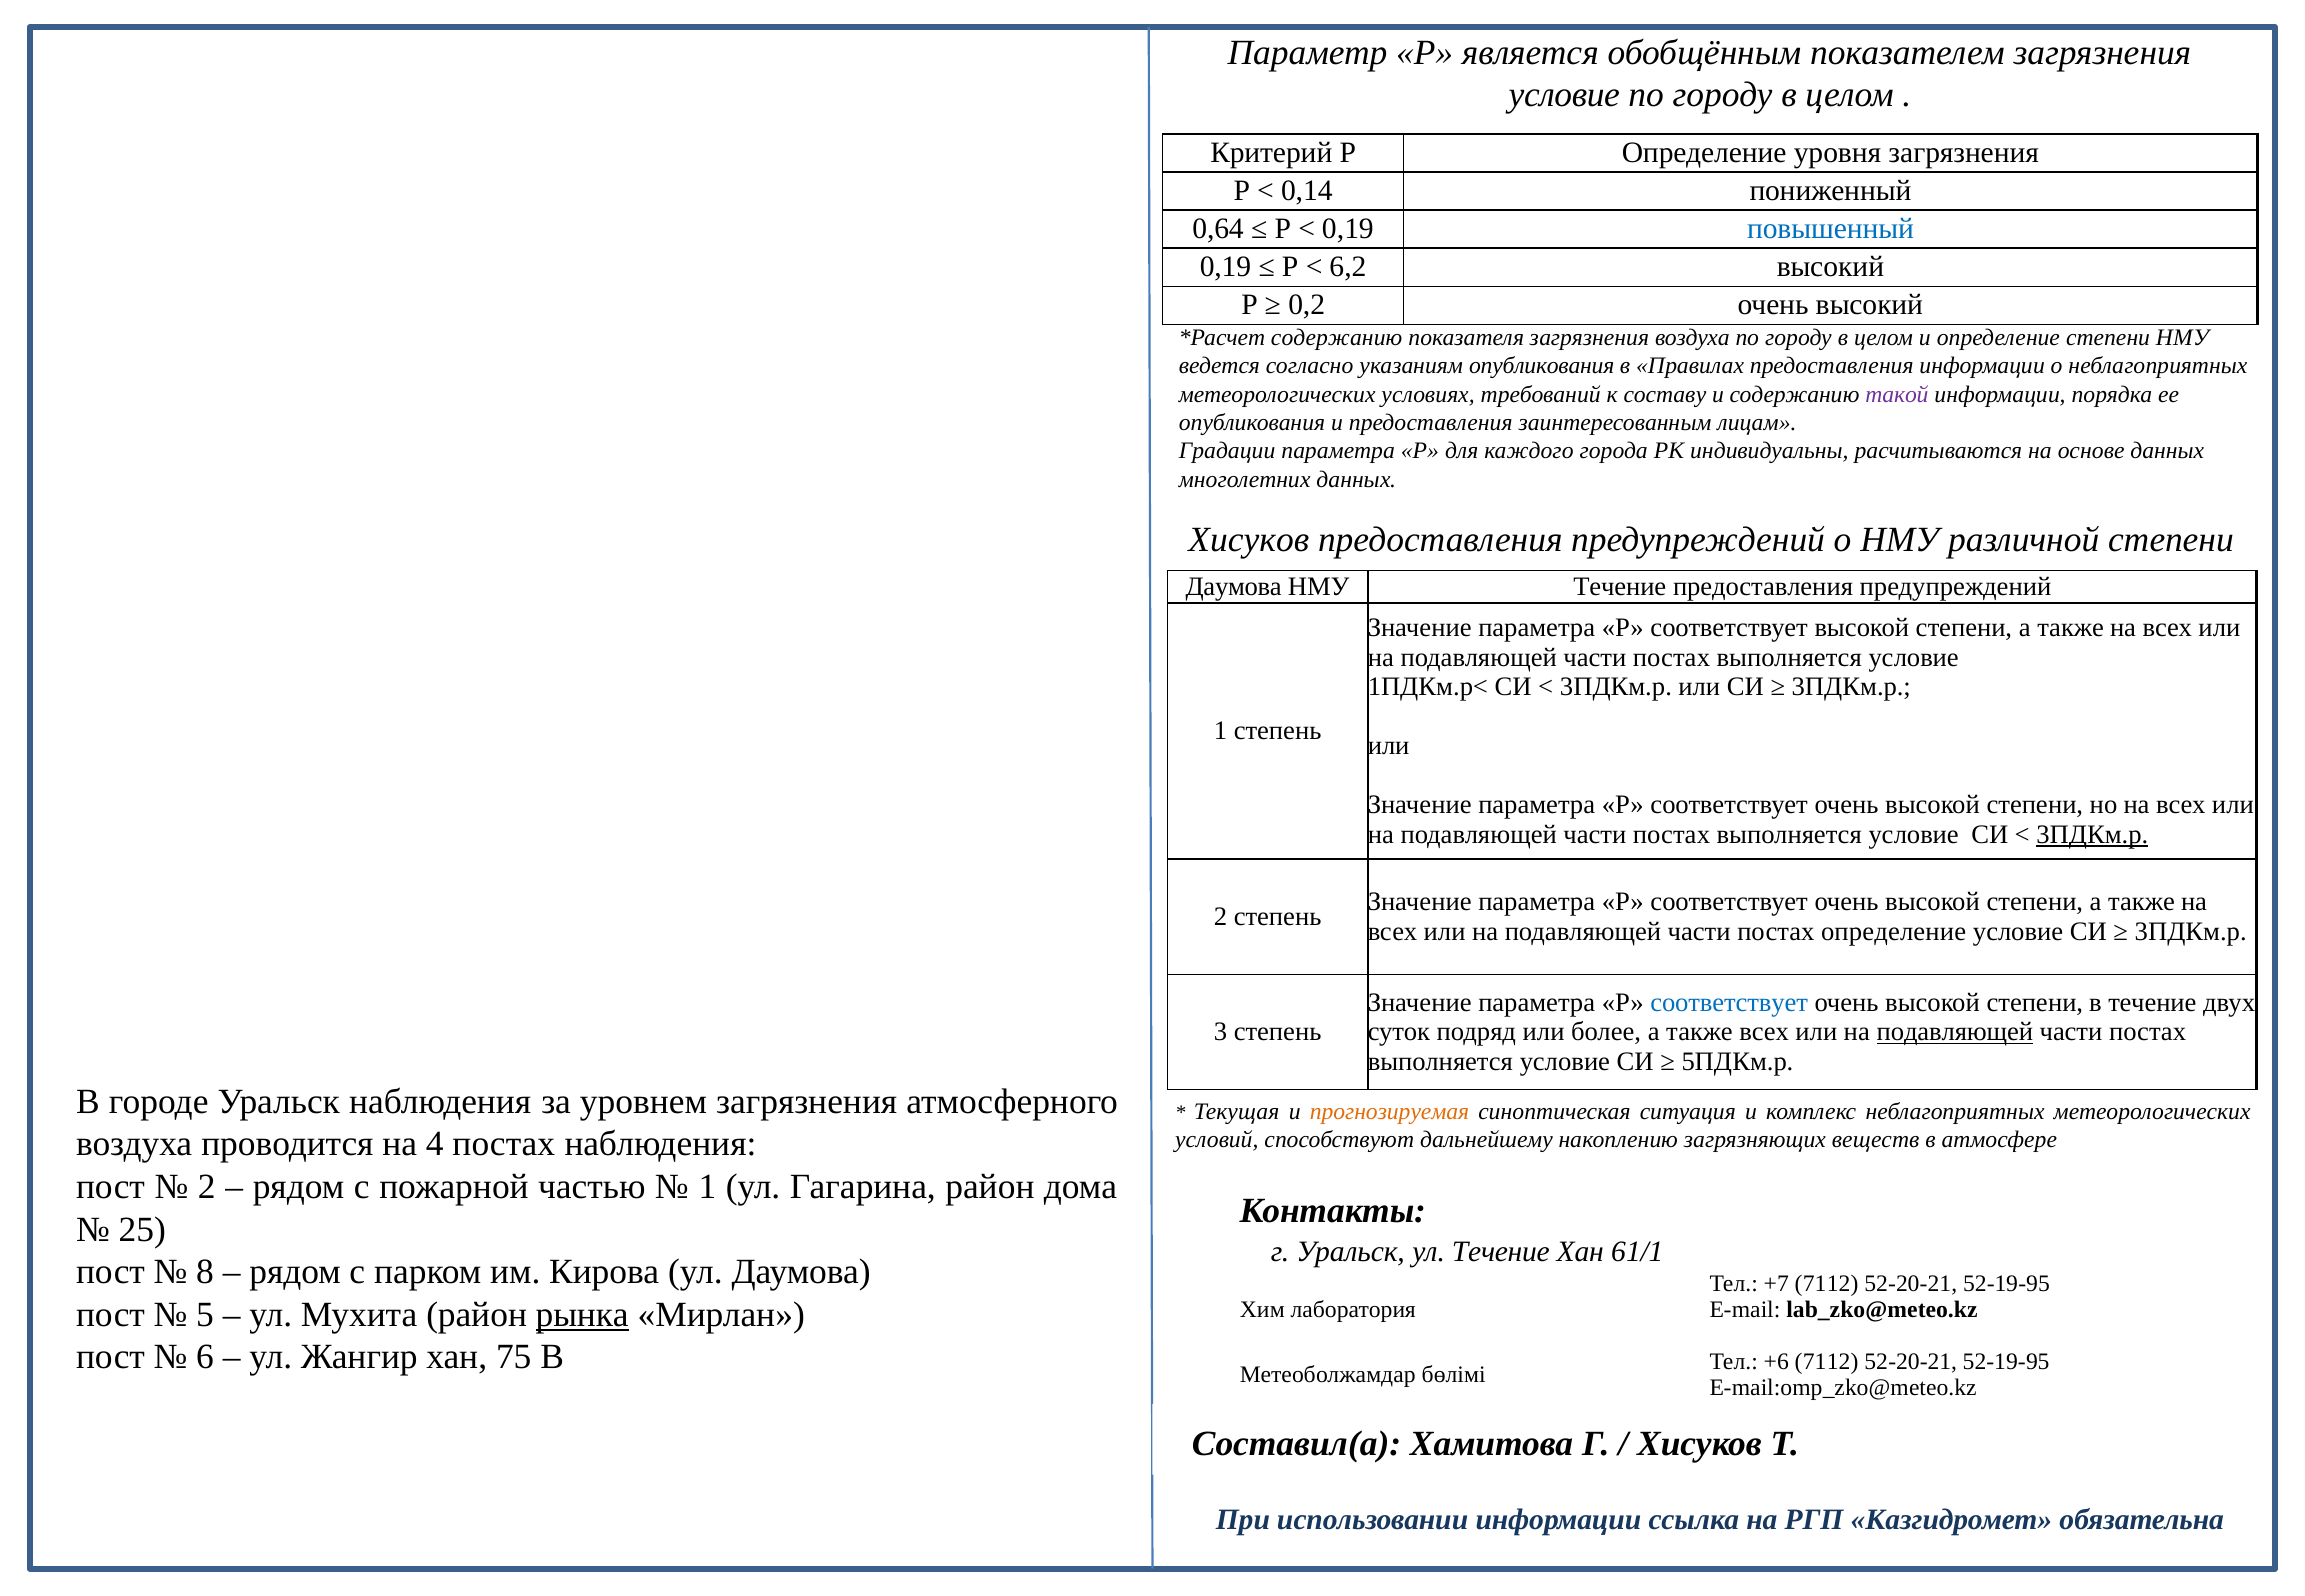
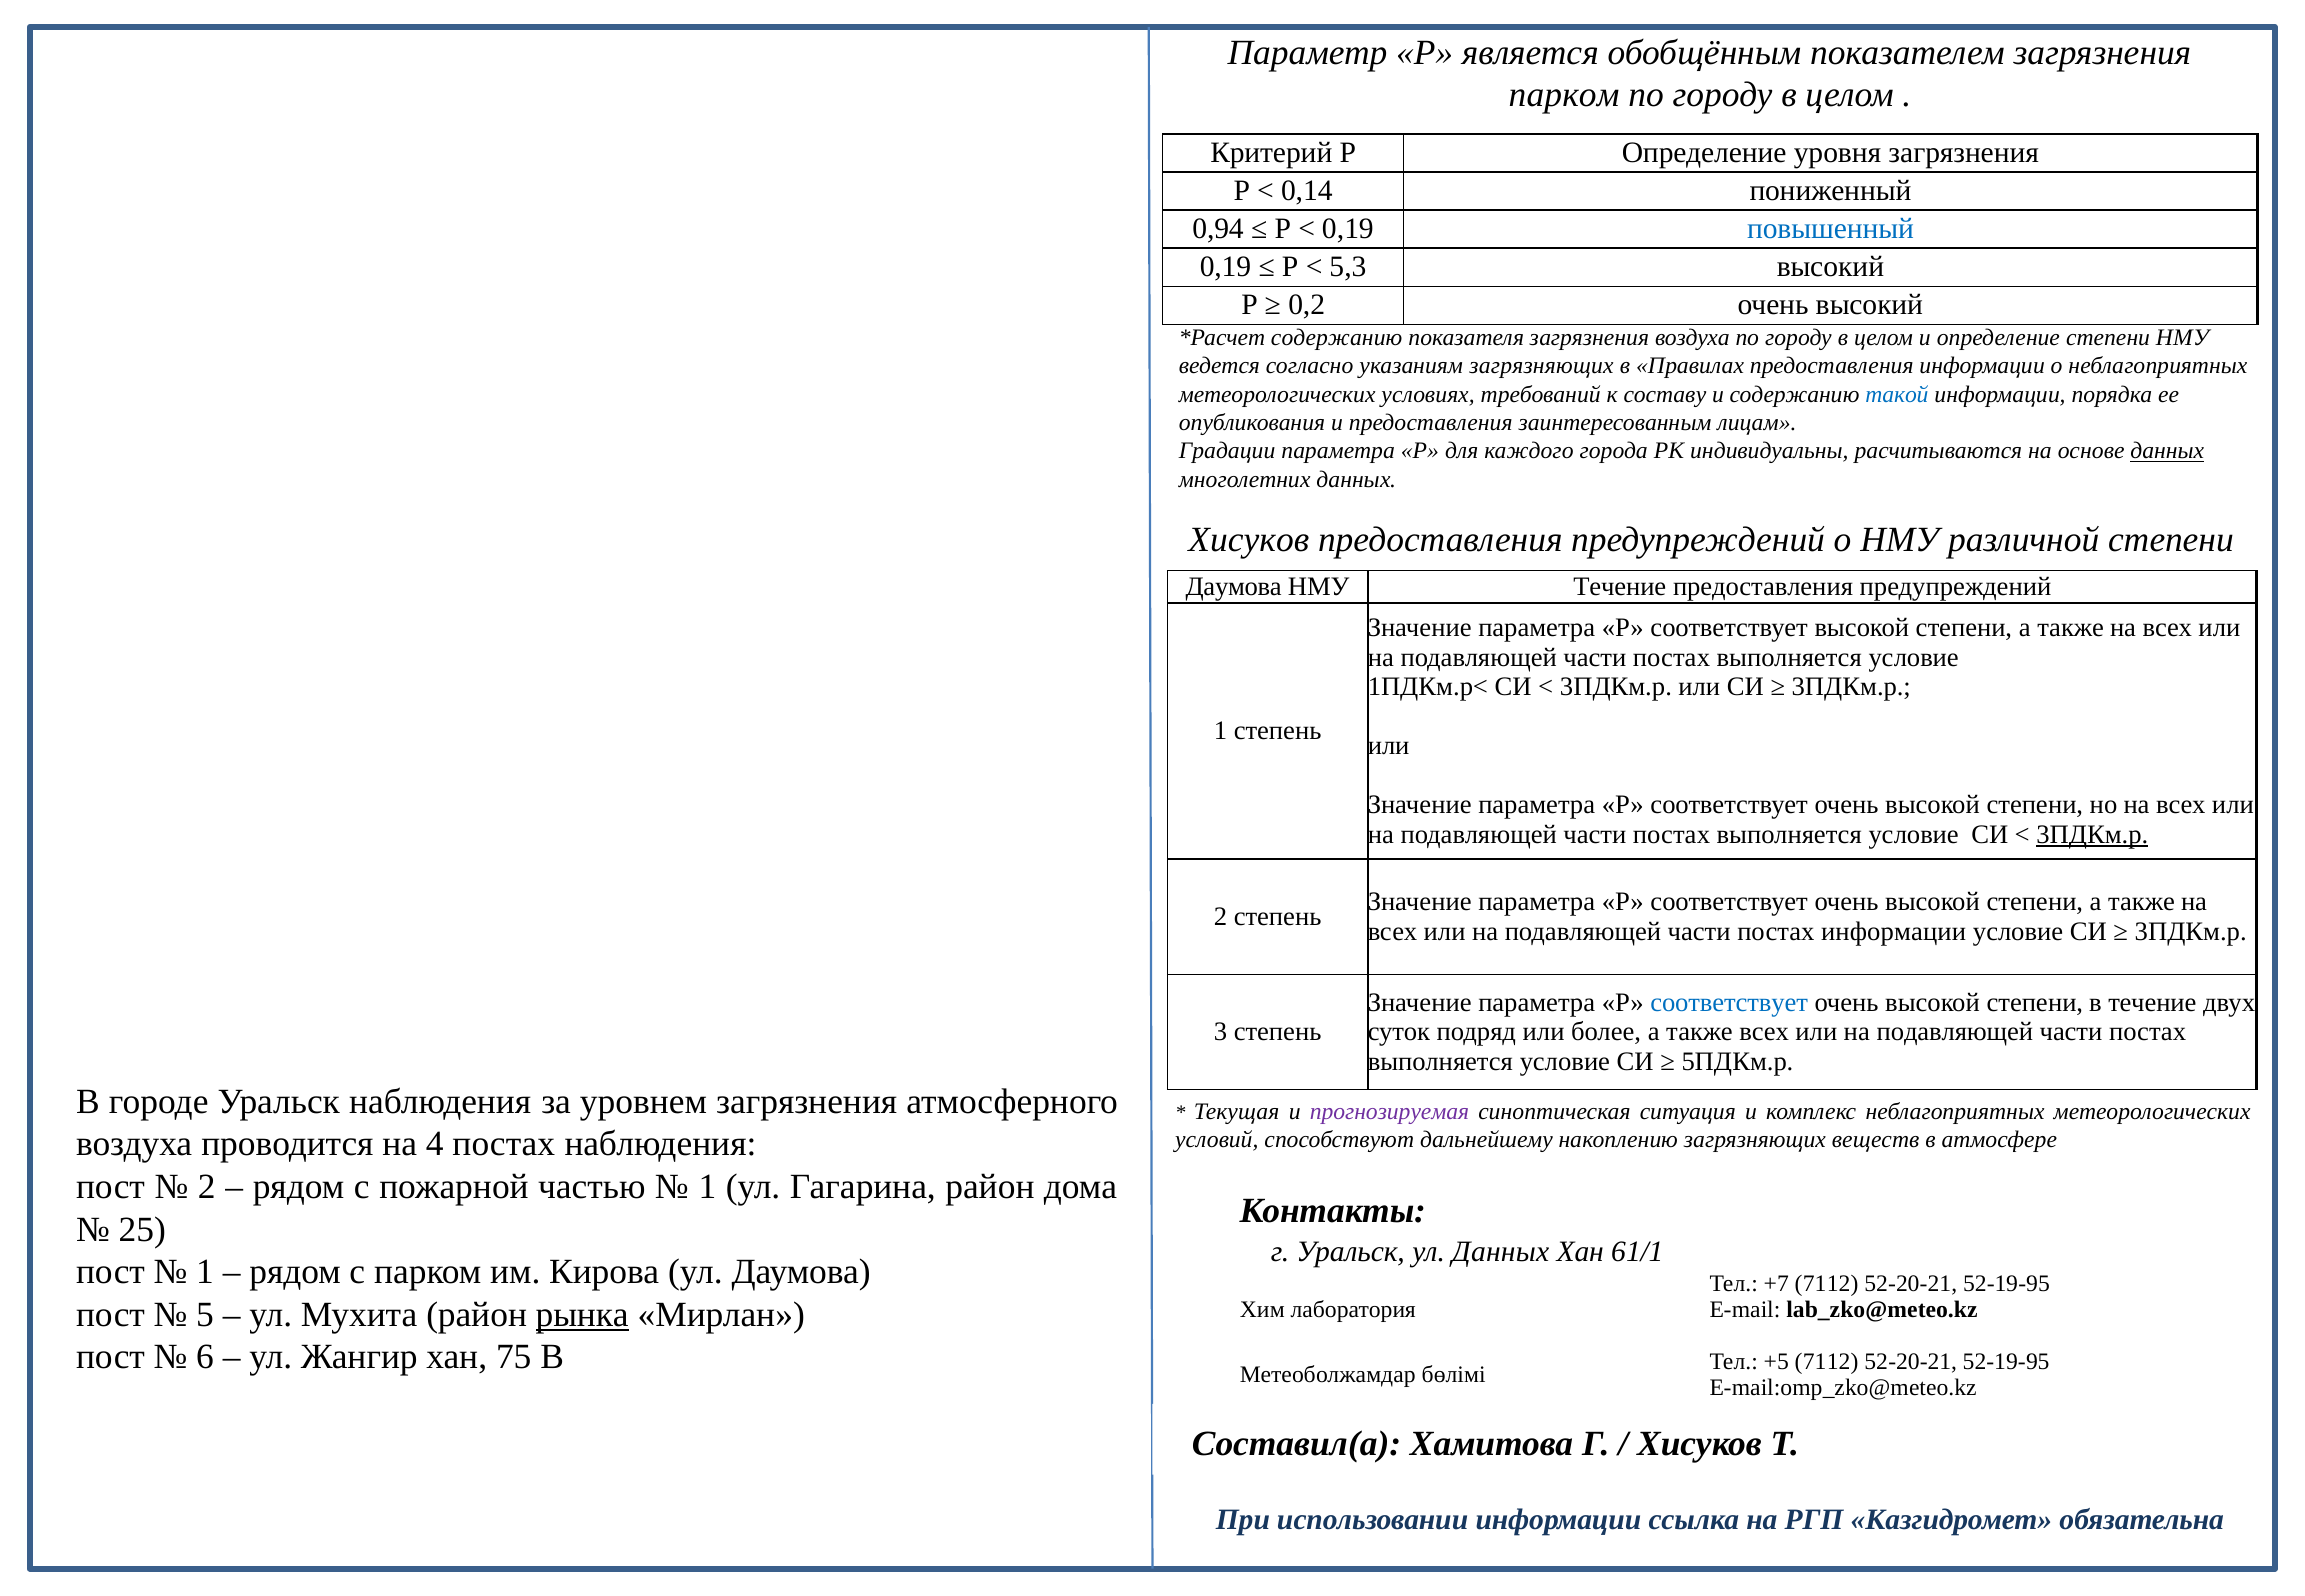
условие at (1564, 95): условие -> парком
0,64: 0,64 -> 0,94
6,2: 6,2 -> 5,3
указаниям опубликования: опубликования -> загрязняющих
такой colour: purple -> blue
данных at (2167, 451) underline: none -> present
постах определение: определение -> информации
подавляющей at (1955, 1032) underline: present -> none
прогнозируемая colour: orange -> purple
ул Течение: Течение -> Данных
8 at (205, 1272): 8 -> 1
+6: +6 -> +5
